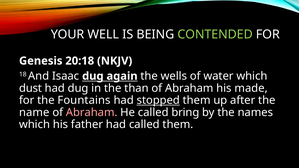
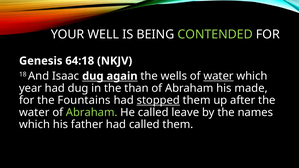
20:18: 20:18 -> 64:18
water at (219, 76) underline: none -> present
dust: dust -> year
name at (34, 112): name -> water
Abraham at (92, 112) colour: pink -> light green
bring: bring -> leave
